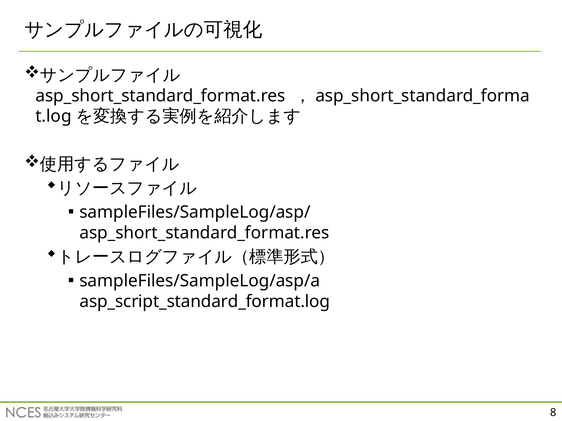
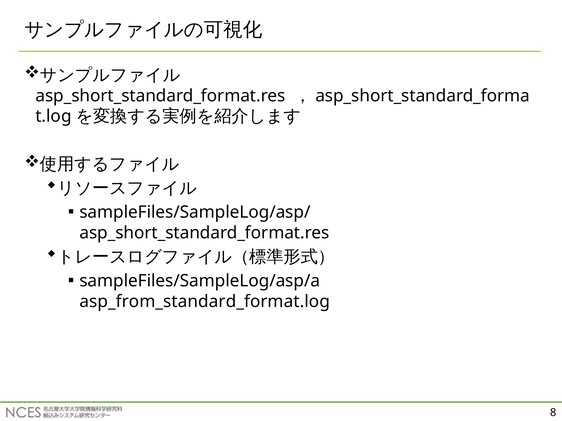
asp_script_standard_format.log: asp_script_standard_format.log -> asp_from_standard_format.log
